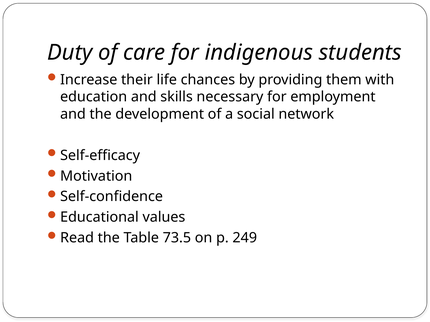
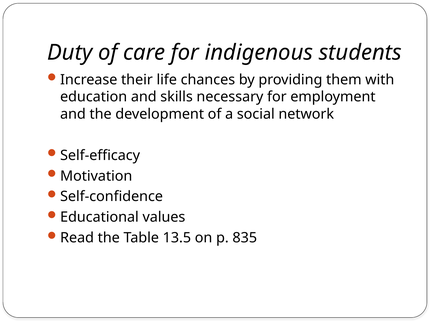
73.5: 73.5 -> 13.5
249: 249 -> 835
